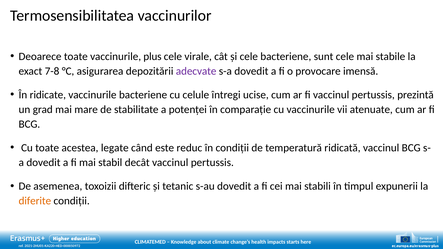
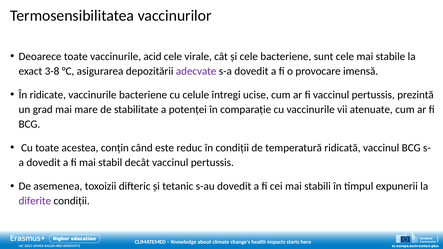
plus: plus -> acid
7-8: 7-8 -> 3-8
legate: legate -> conțin
diferite colour: orange -> purple
